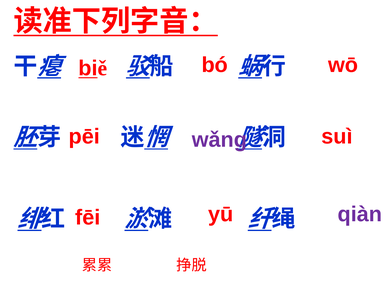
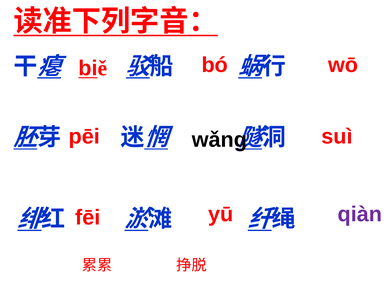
wǎng colour: purple -> black
